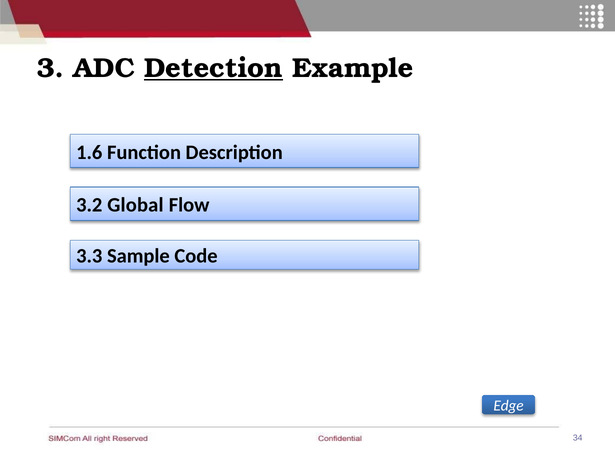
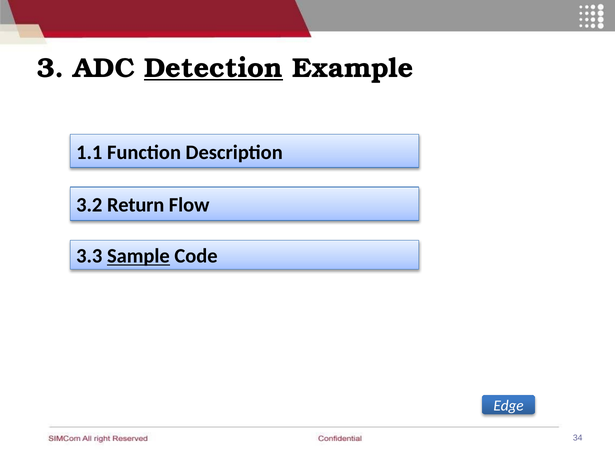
1.6: 1.6 -> 1.1
Global: Global -> Return
Sample underline: none -> present
